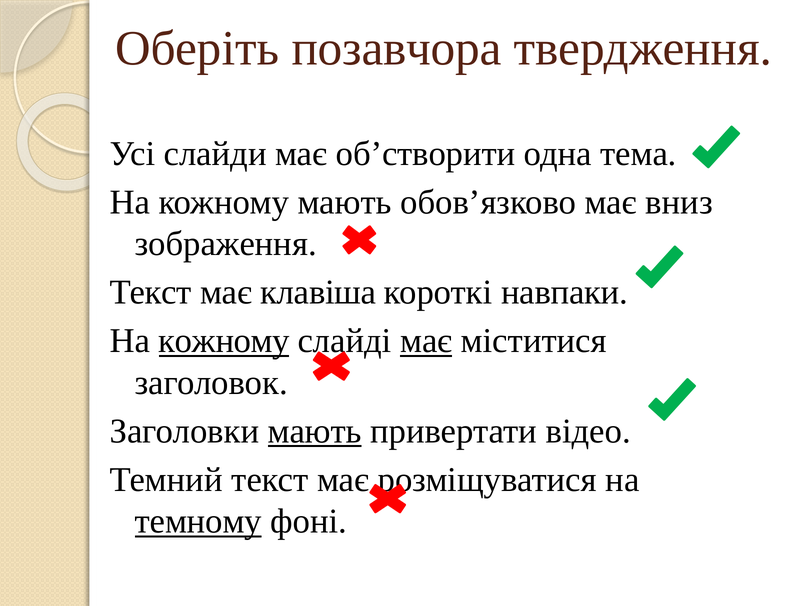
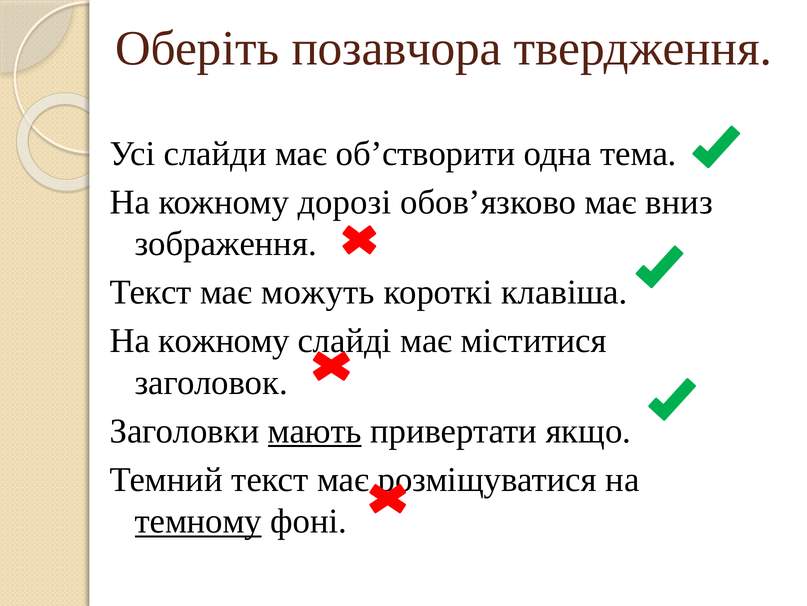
кожному мають: мають -> дорозі
клавіша: клавіша -> можуть
навпаки: навпаки -> клавіша
кожному at (224, 340) underline: present -> none
має at (426, 340) underline: present -> none
відео: відео -> якщо
